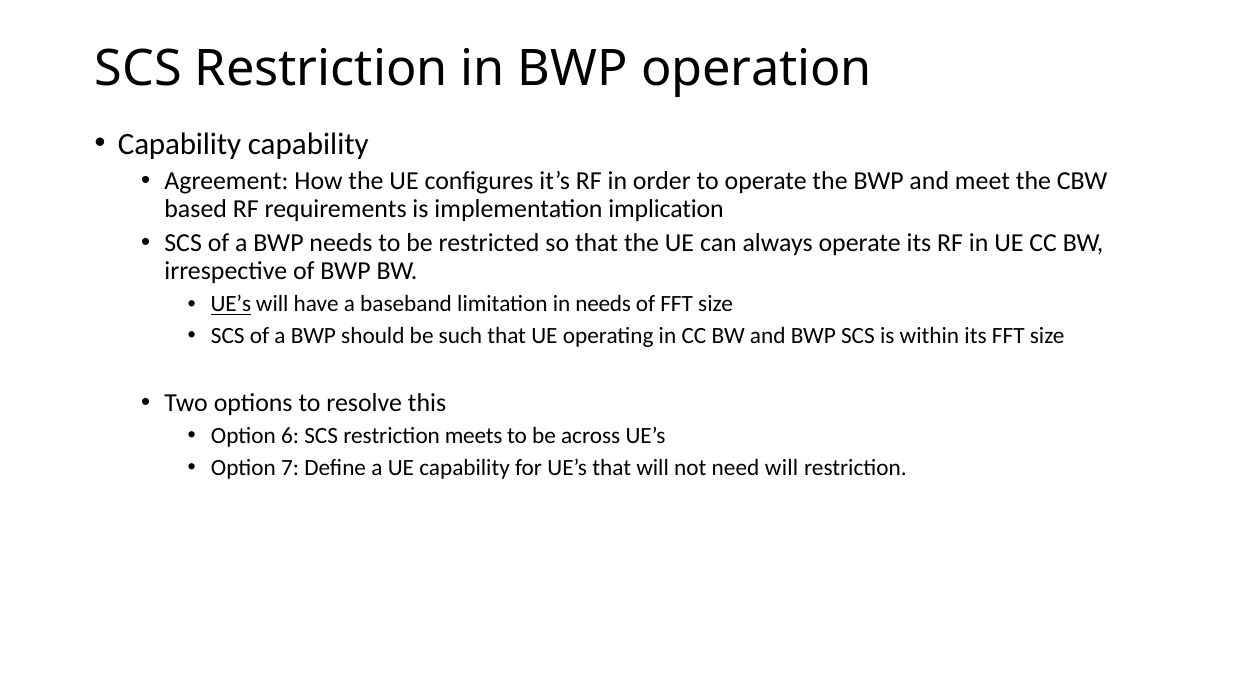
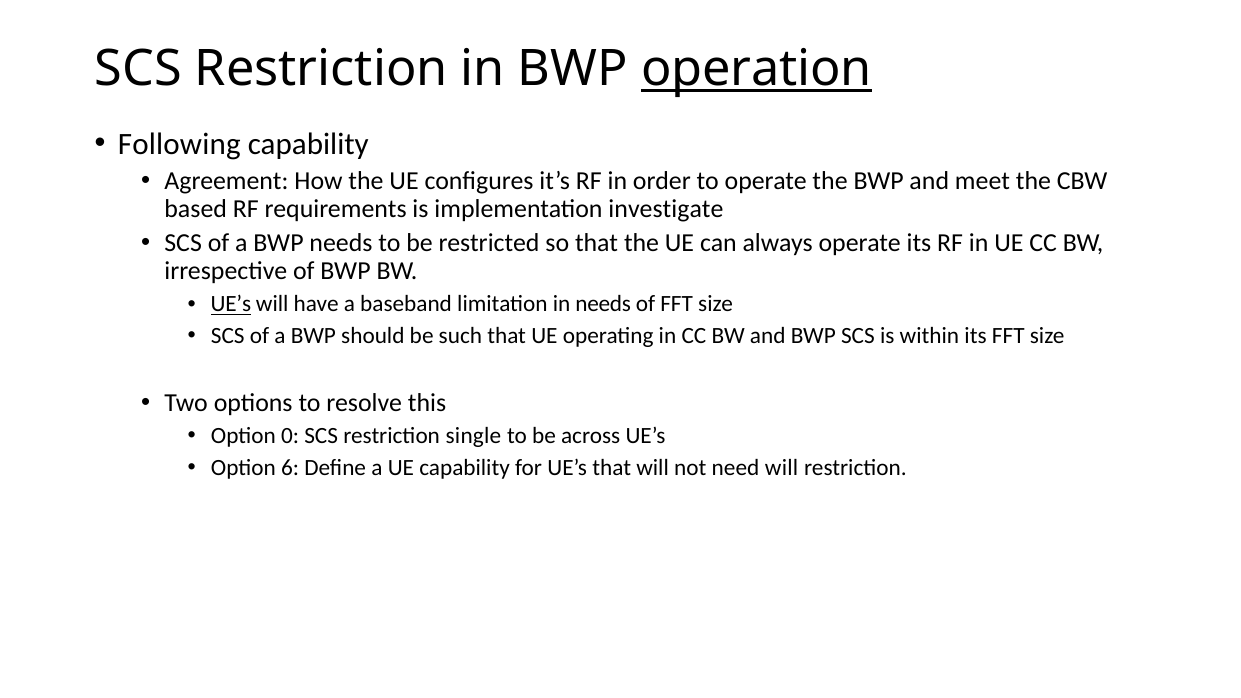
operation underline: none -> present
Capability at (179, 144): Capability -> Following
implication: implication -> investigate
6: 6 -> 0
meets: meets -> single
7: 7 -> 6
